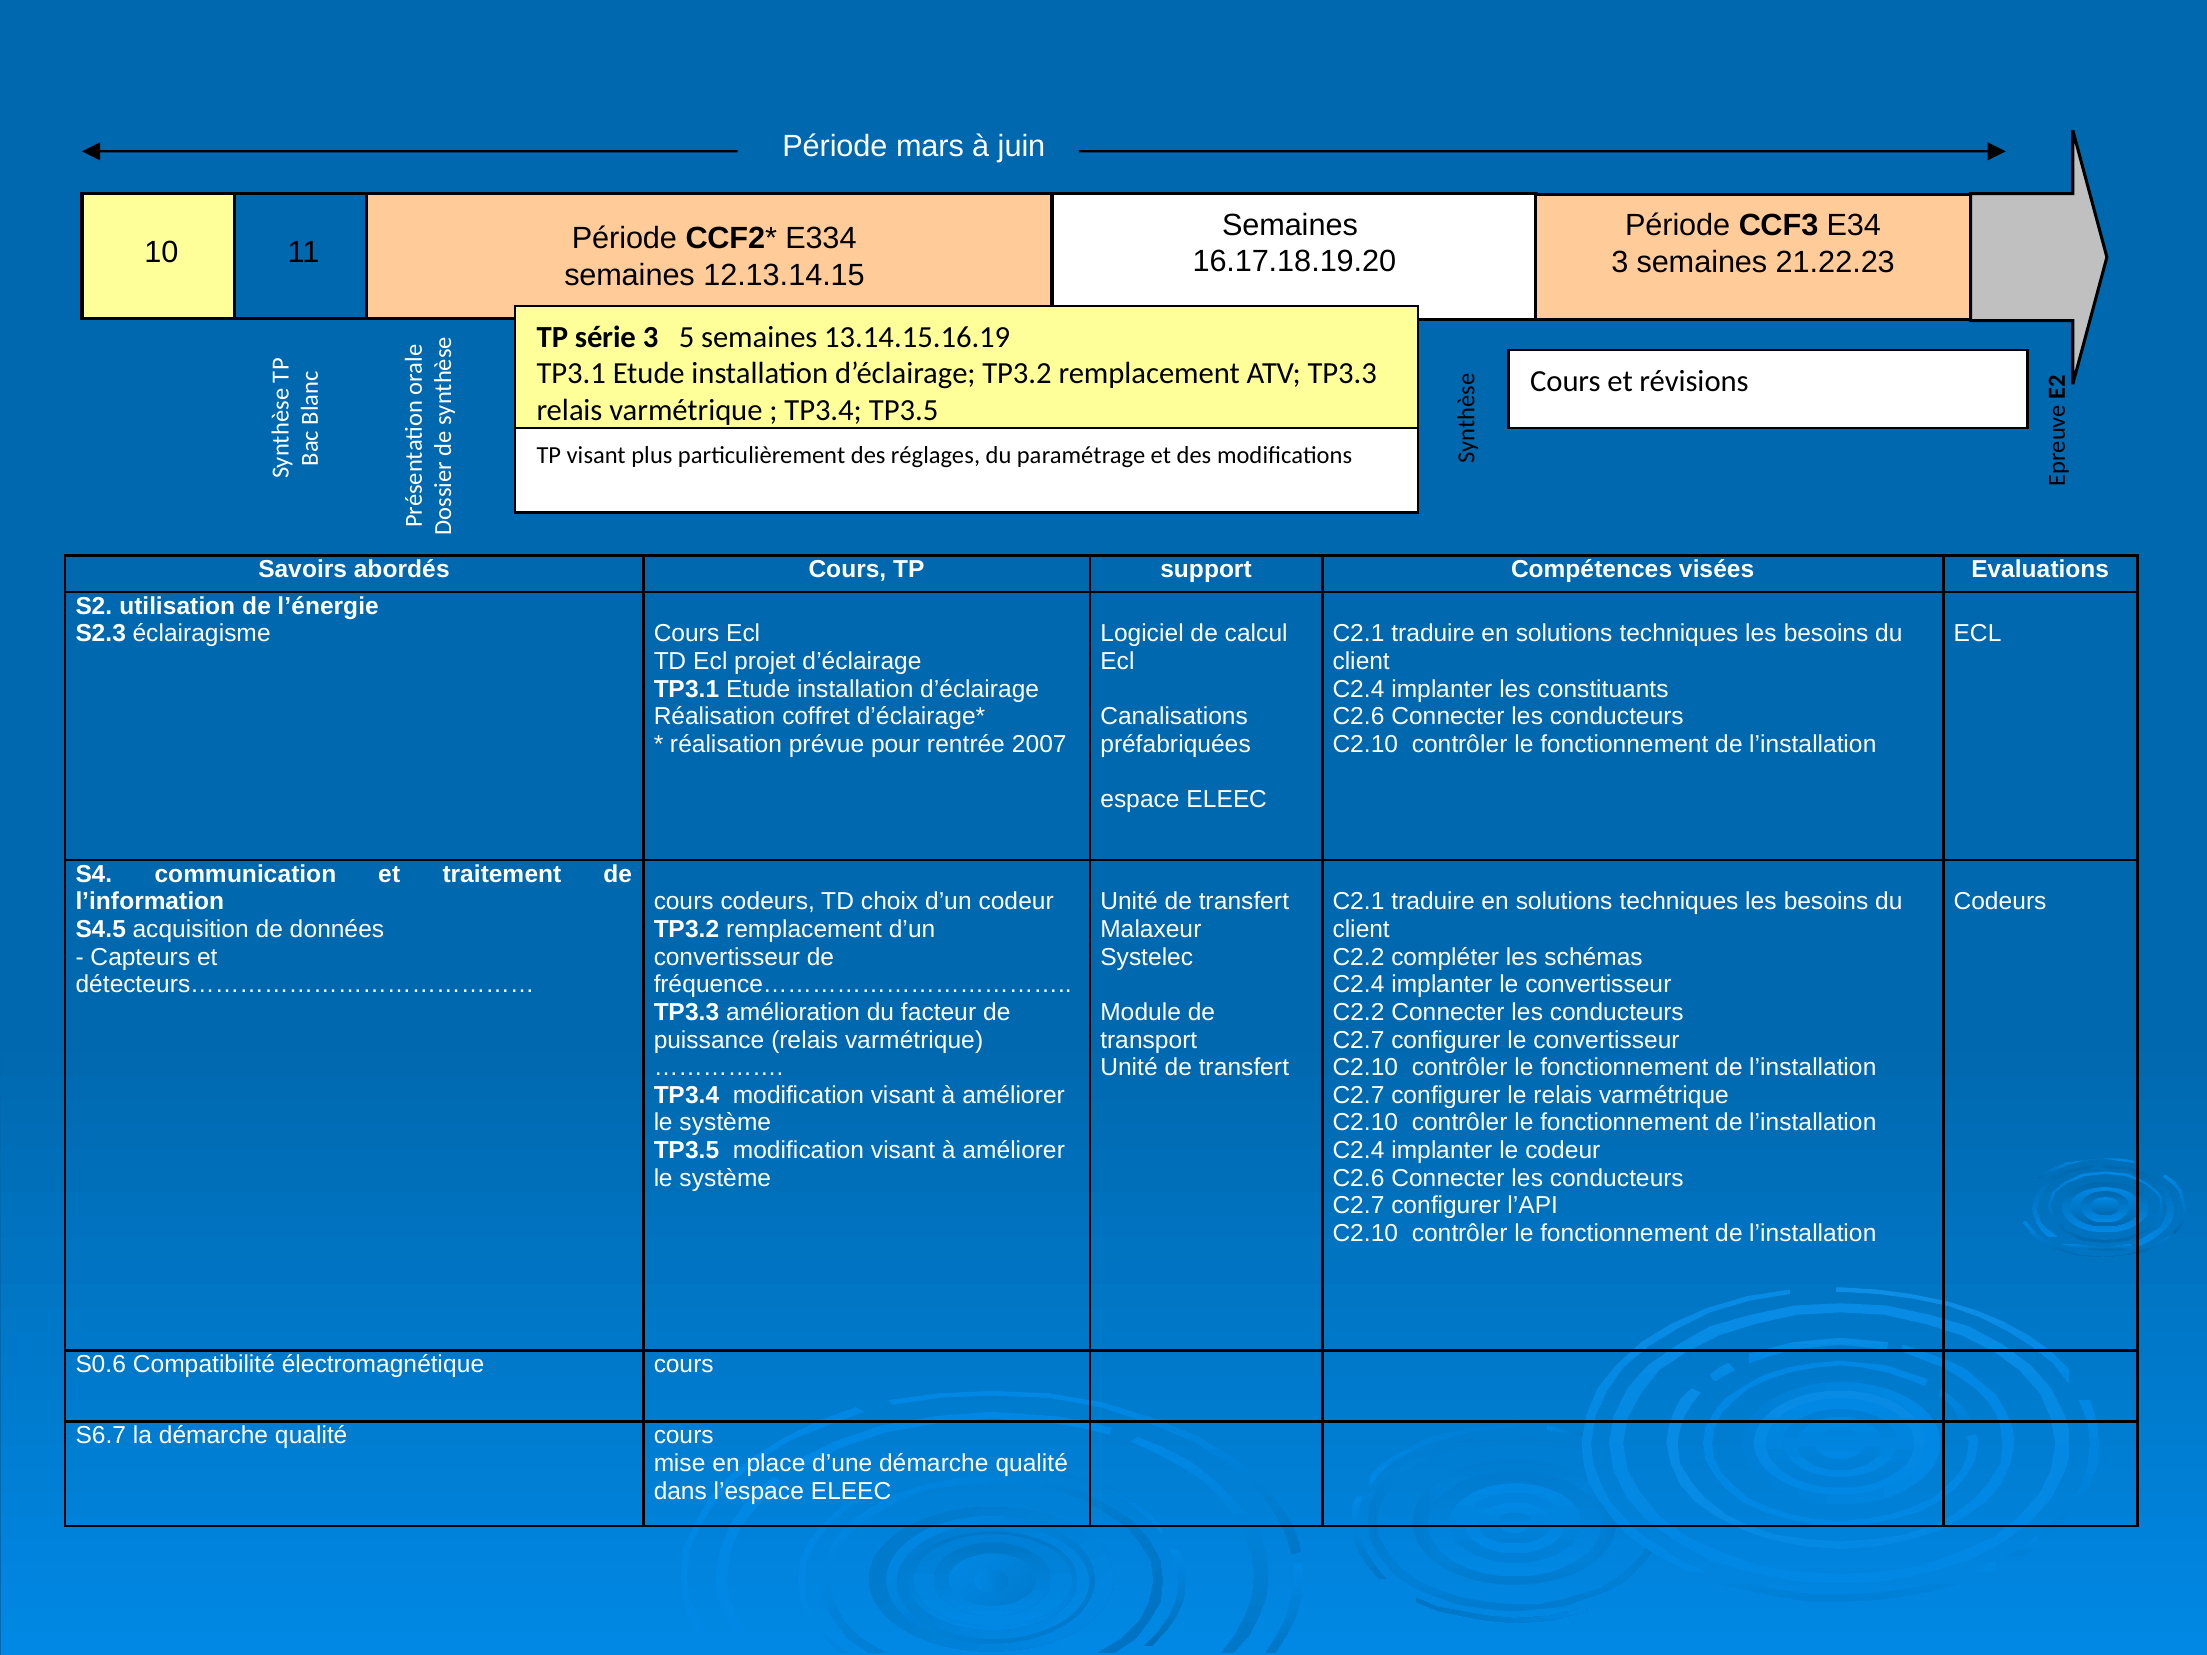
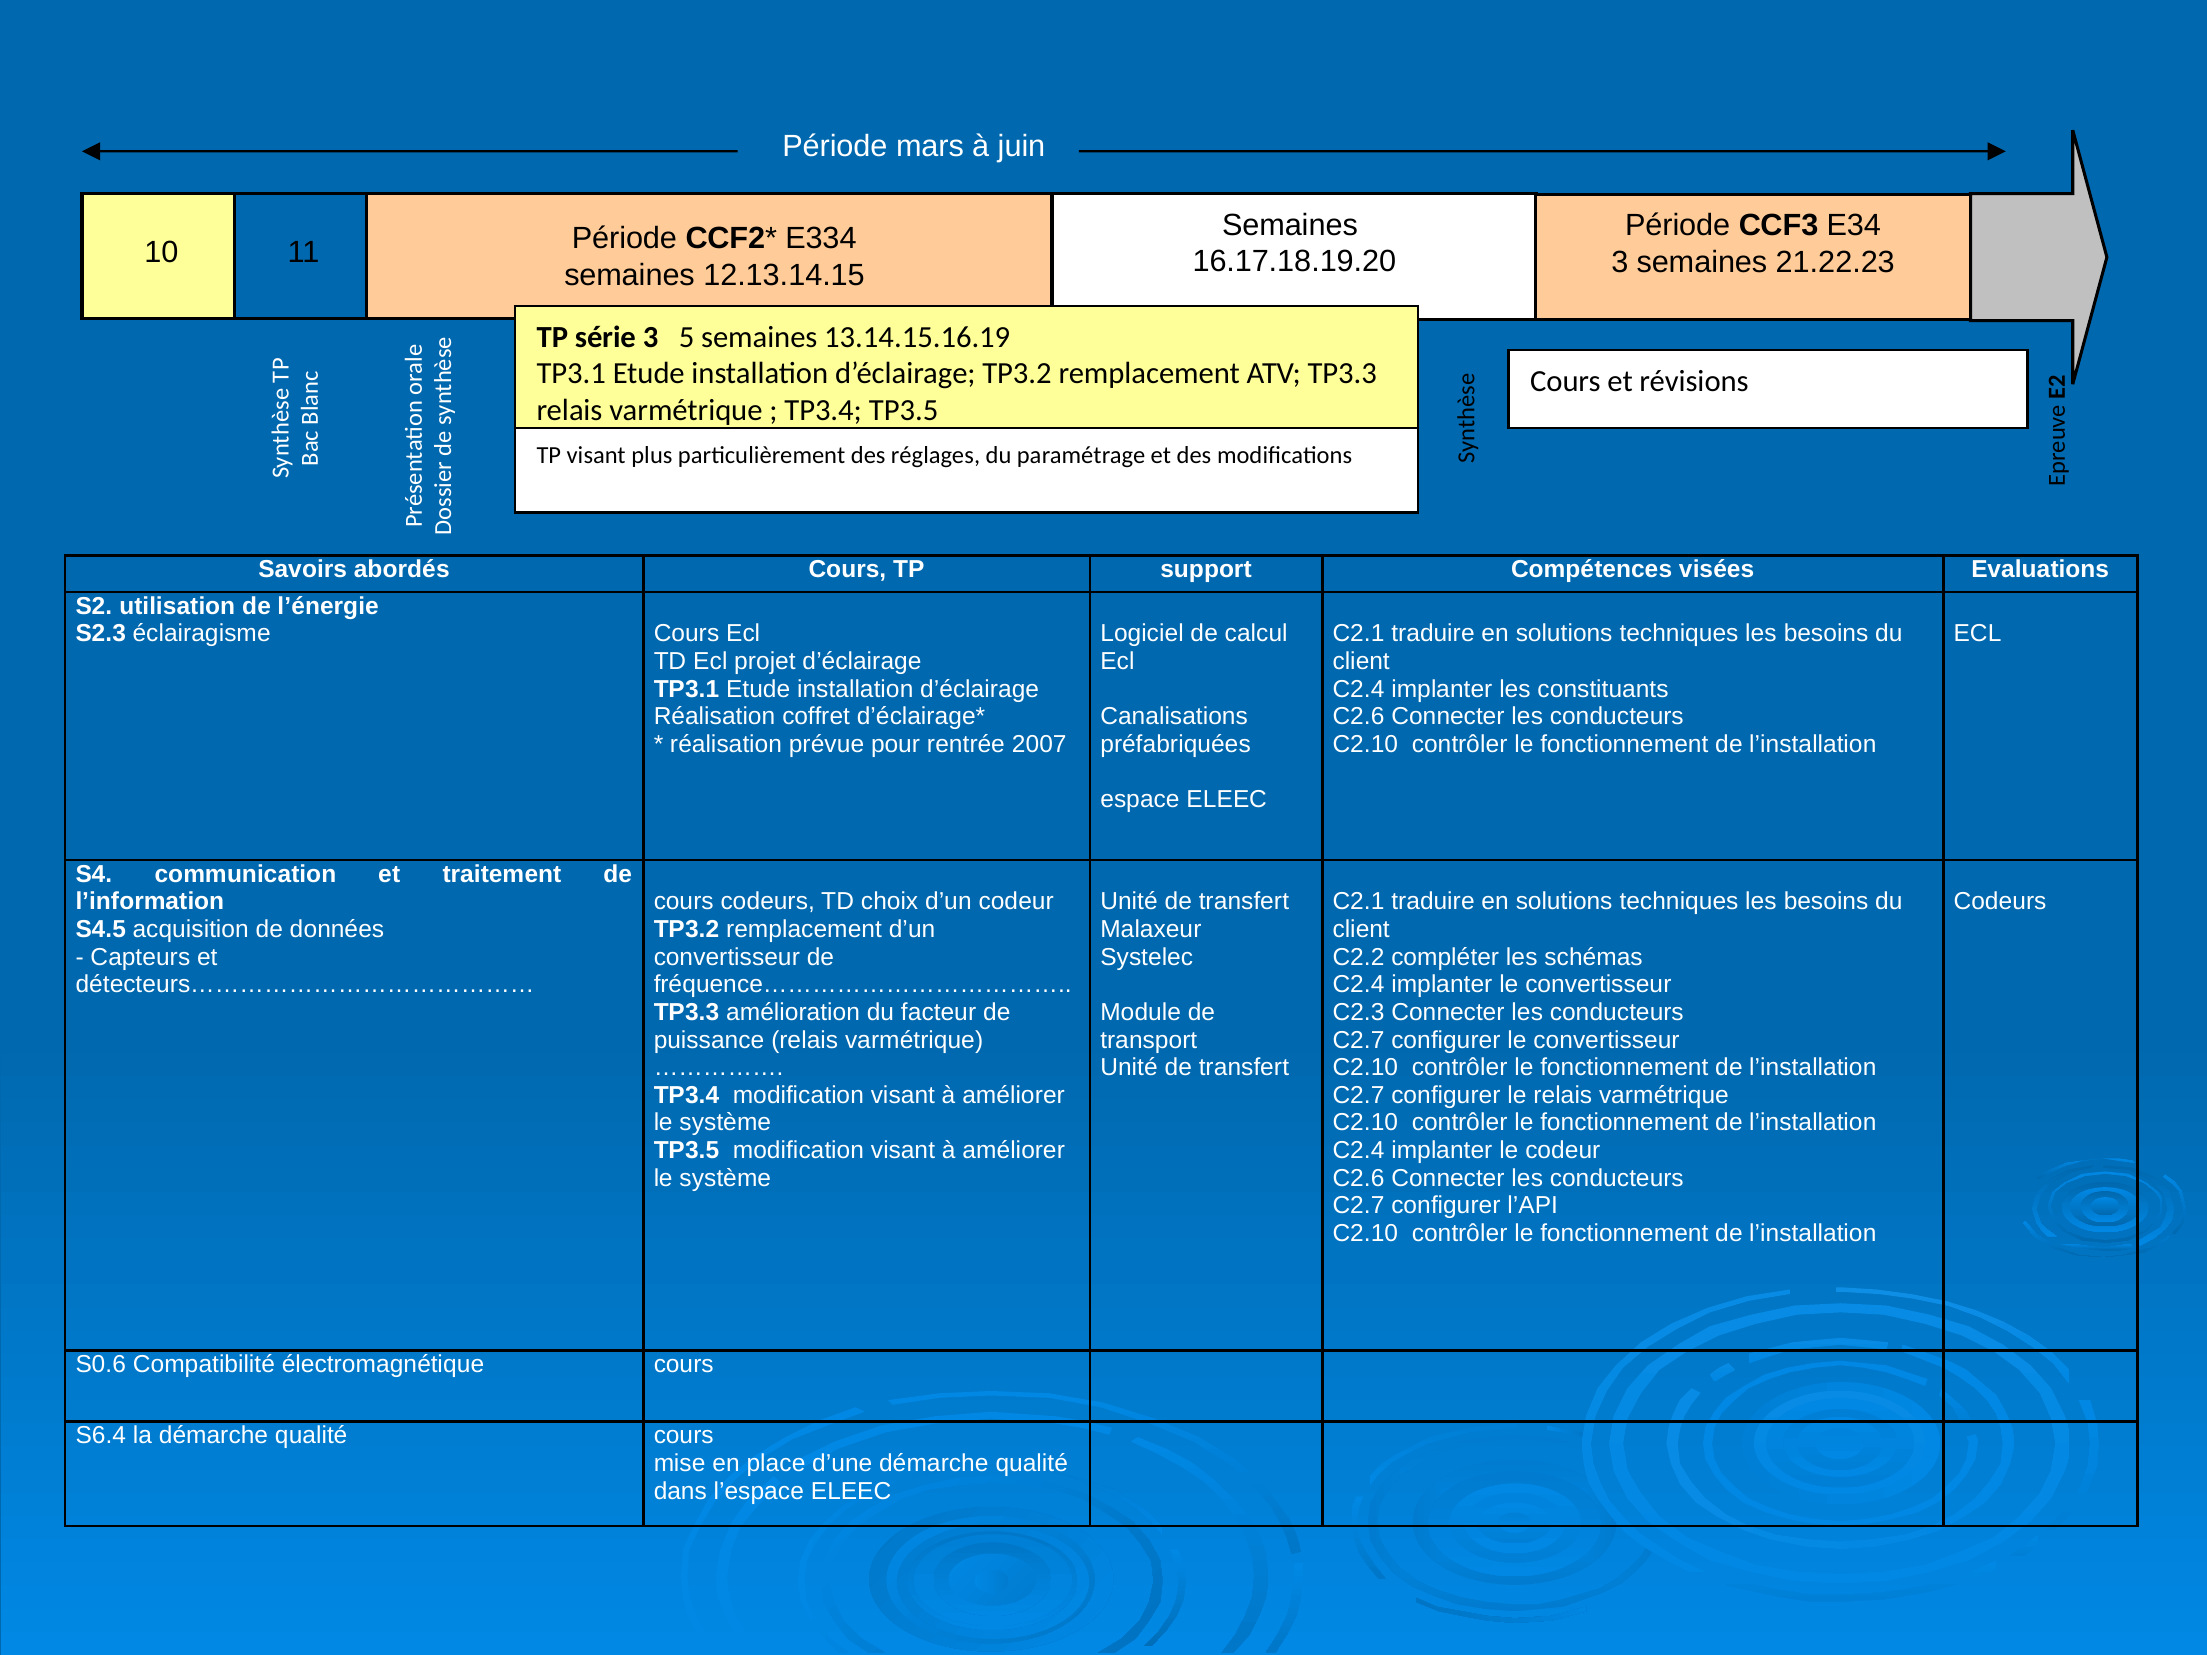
C2.2 at (1359, 1013): C2.2 -> C2.3
S6.7: S6.7 -> S6.4
